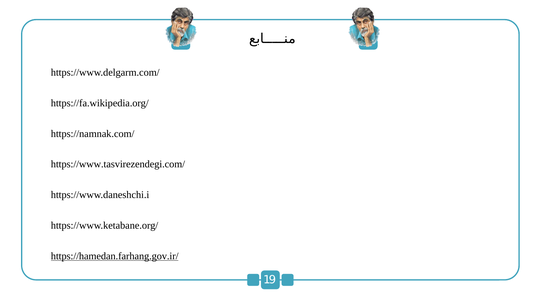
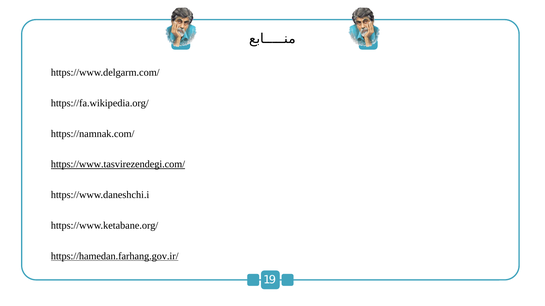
https://www.tasvirezendegi.com/ underline: none -> present
